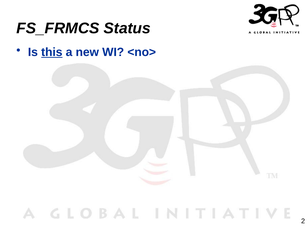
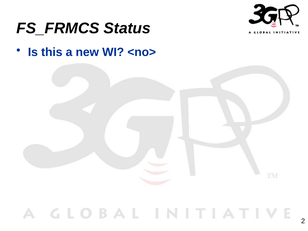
this underline: present -> none
